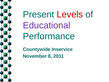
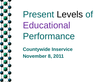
Levels colour: red -> black
